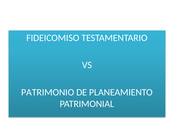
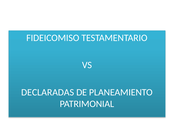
PATRIMONIO: PATRIMONIO -> DECLARADAS
